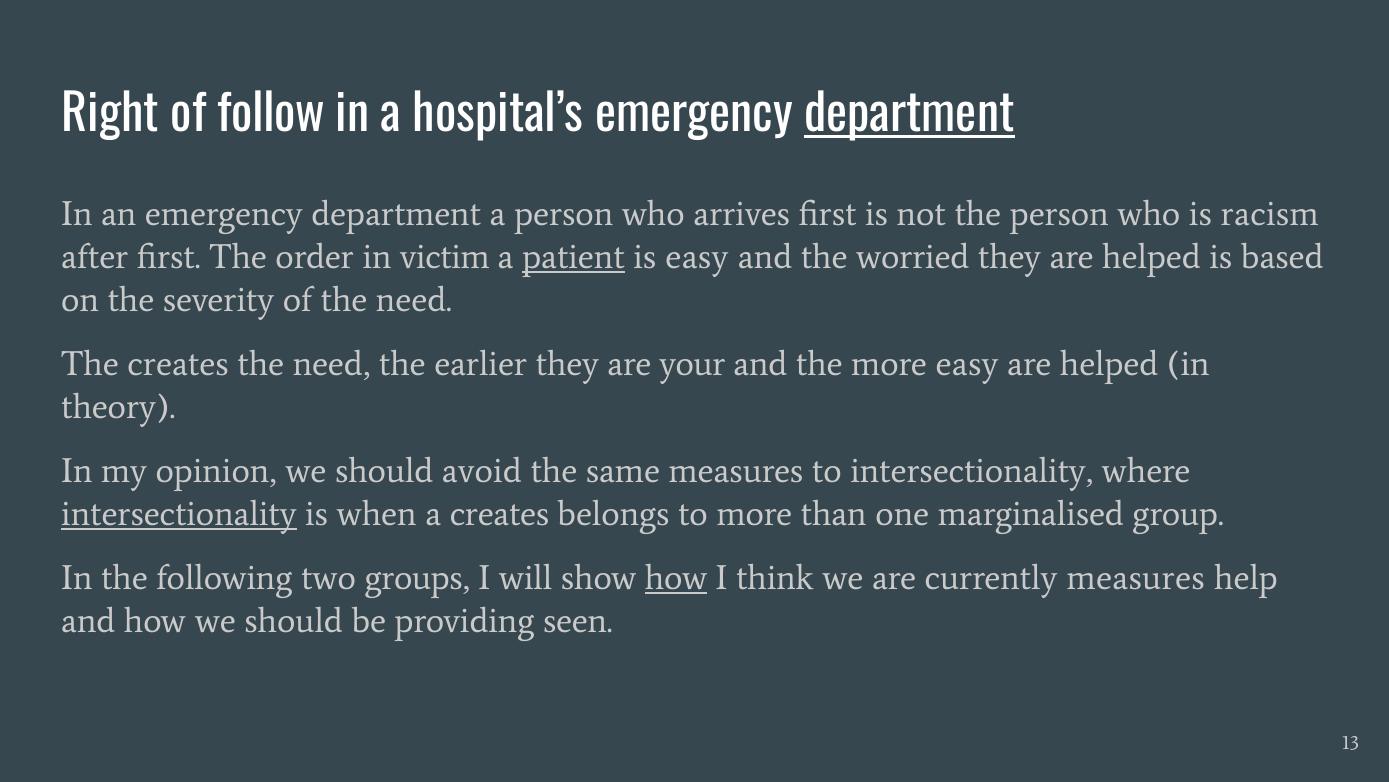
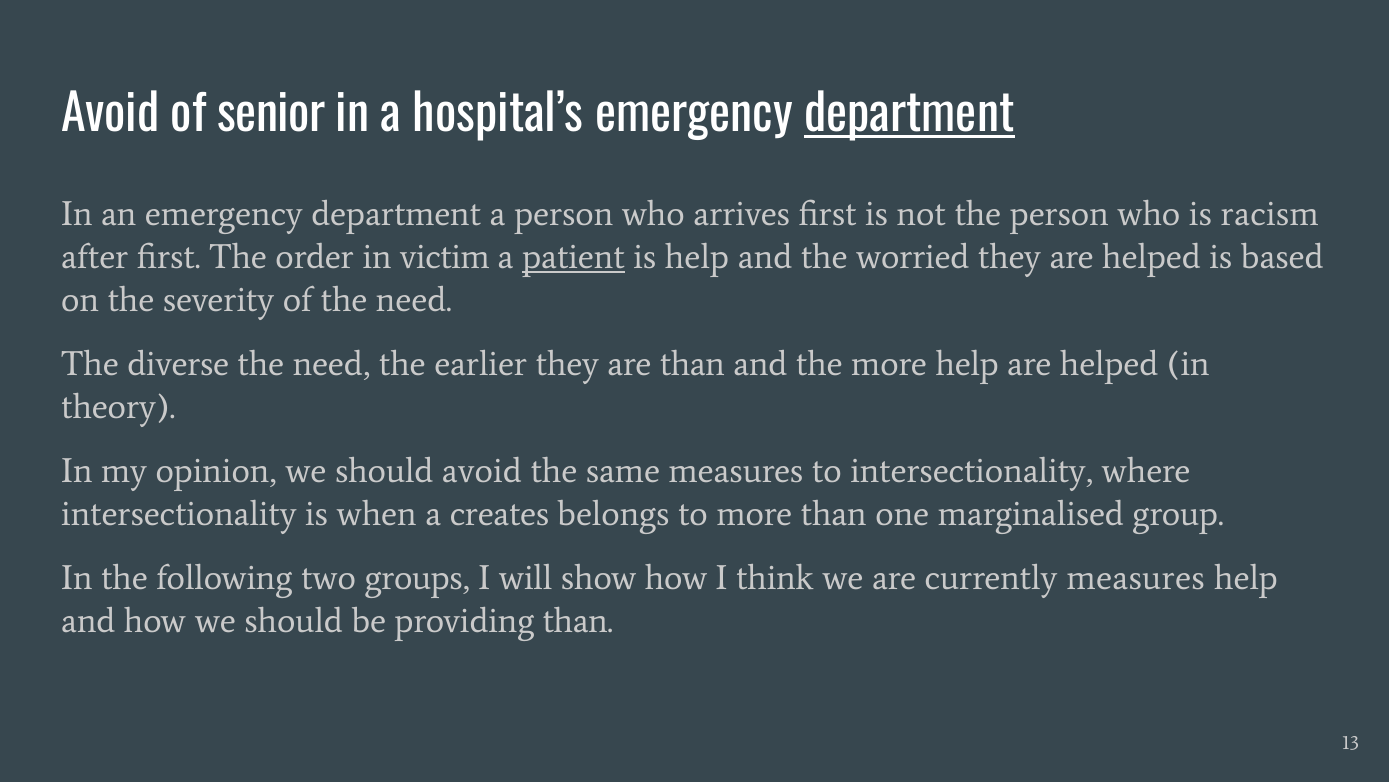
Right at (110, 115): Right -> Avoid
follow: follow -> senior
is easy: easy -> help
The creates: creates -> diverse
are your: your -> than
more easy: easy -> help
intersectionality at (179, 514) underline: present -> none
how at (676, 578) underline: present -> none
providing seen: seen -> than
